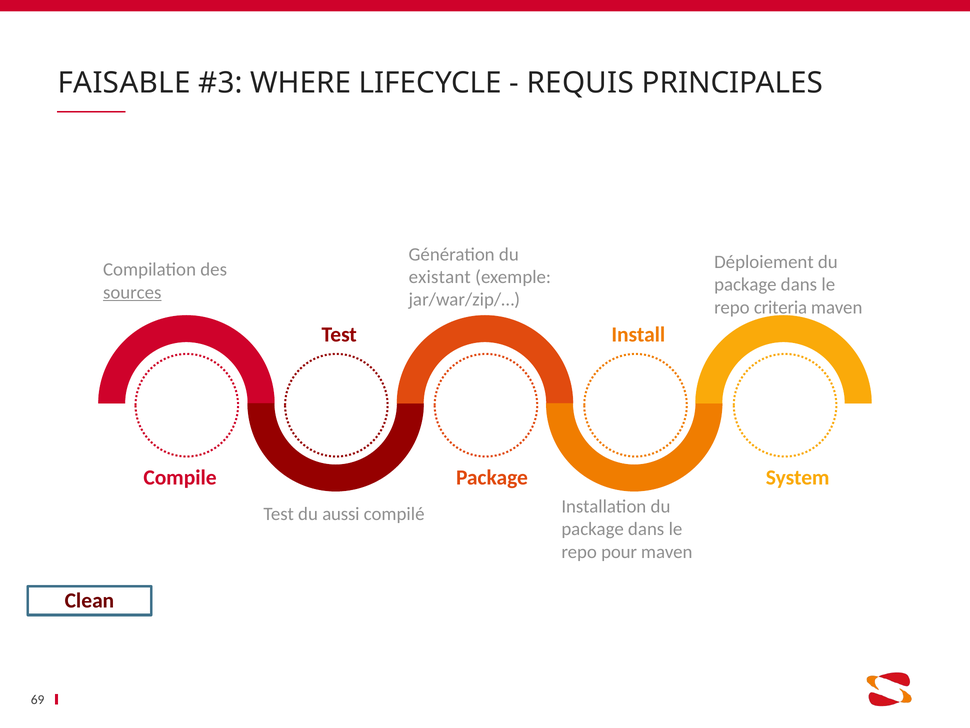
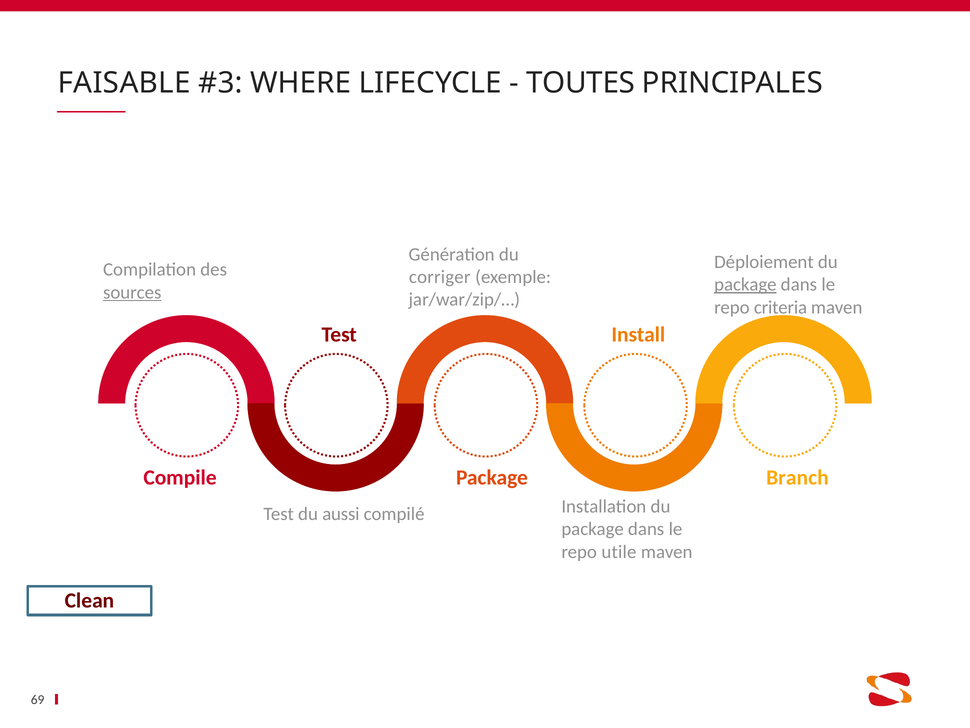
REQUIS: REQUIS -> TOUTES
existant: existant -> corriger
package at (745, 284) underline: none -> present
System: System -> Branch
pour: pour -> utile
